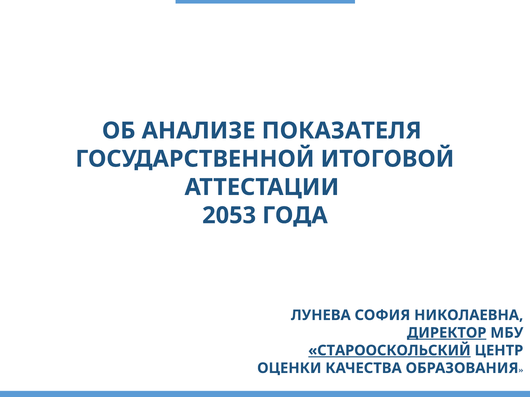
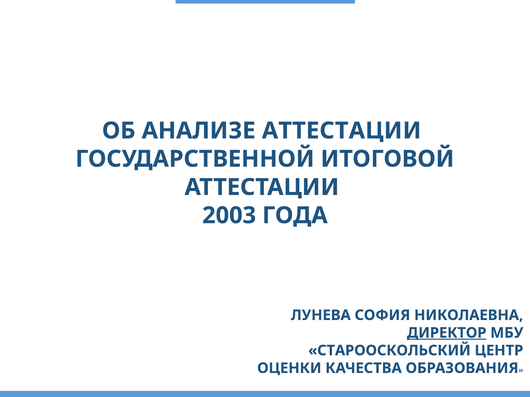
АНАЛИЗЕ ПОКАЗАТЕЛЯ: ПОКАЗАТЕЛЯ -> АТТЕСТАЦИИ
2053: 2053 -> 2003
СТАРООСКОЛЬСКИЙ underline: present -> none
